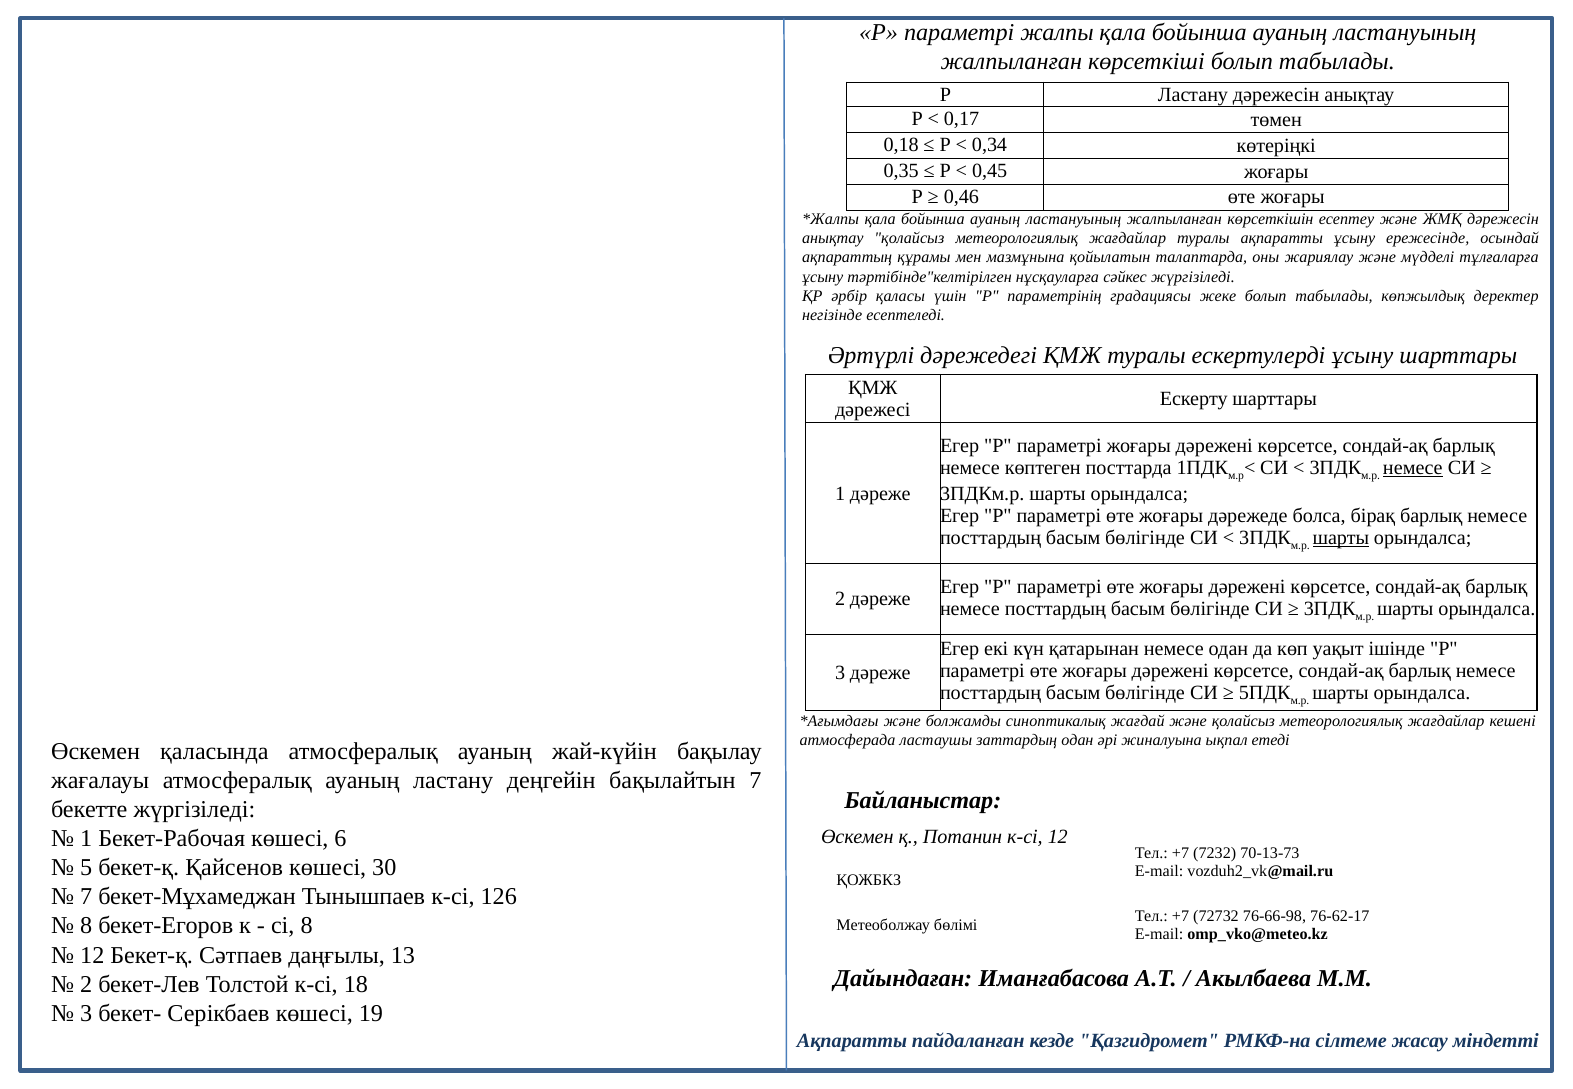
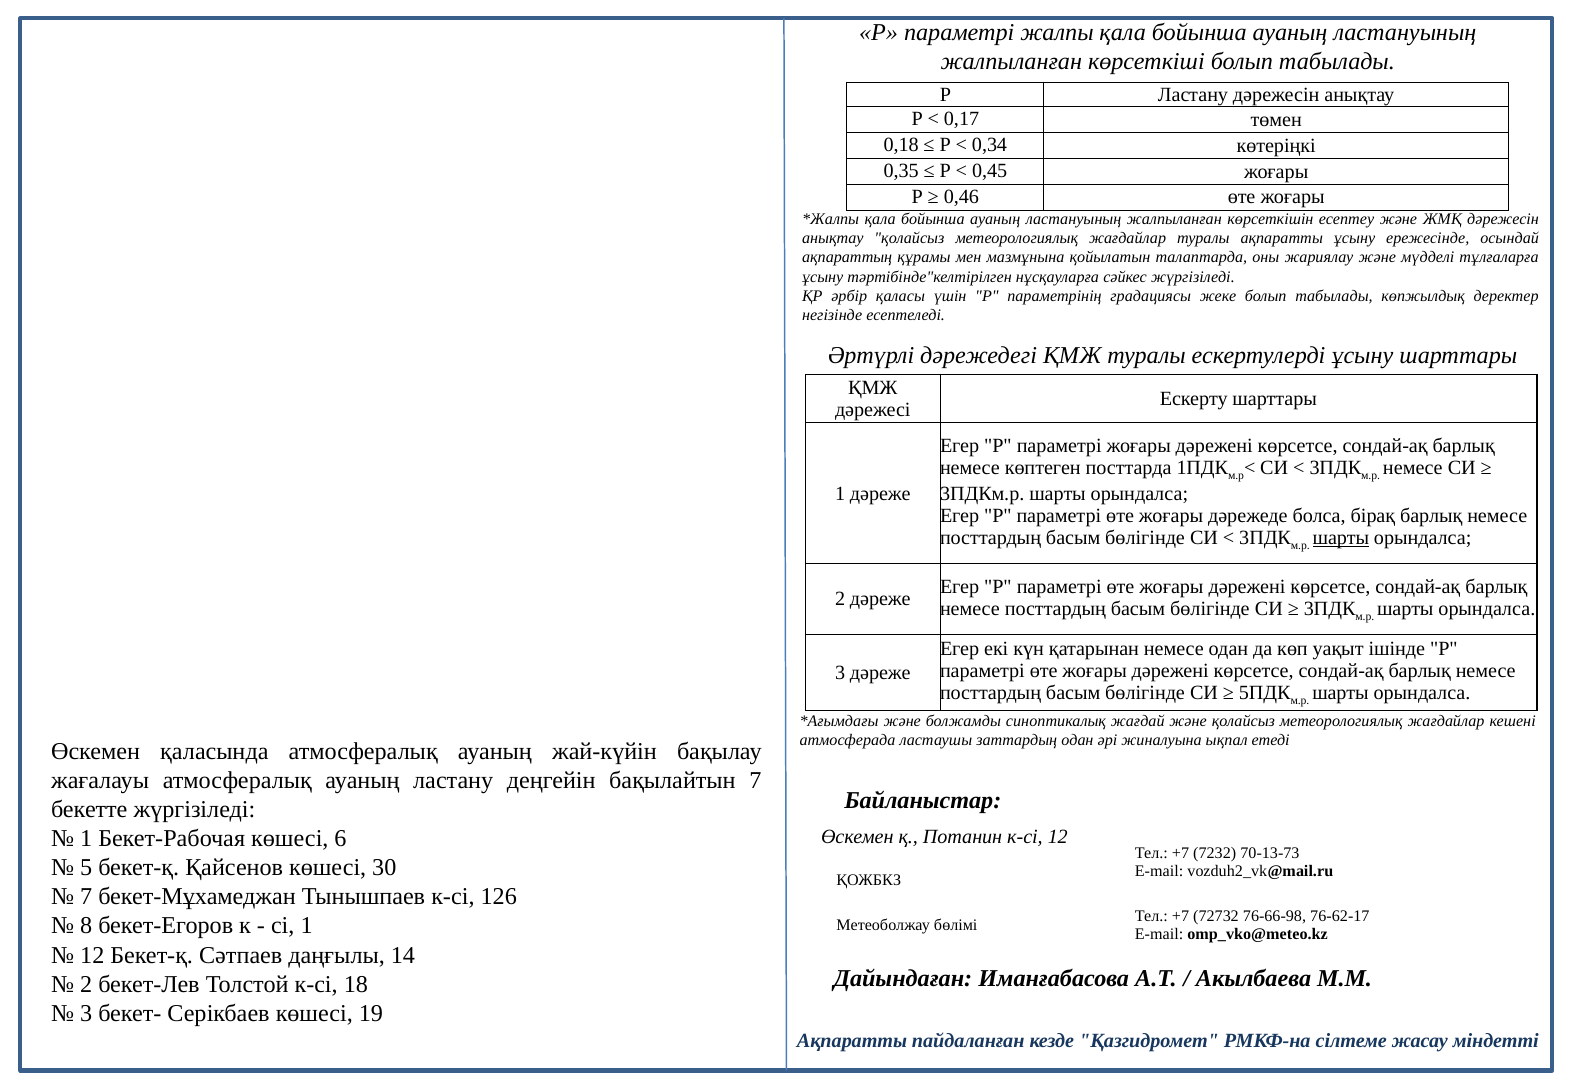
немесе at (1413, 468) underline: present -> none
сі 8: 8 -> 1
13: 13 -> 14
